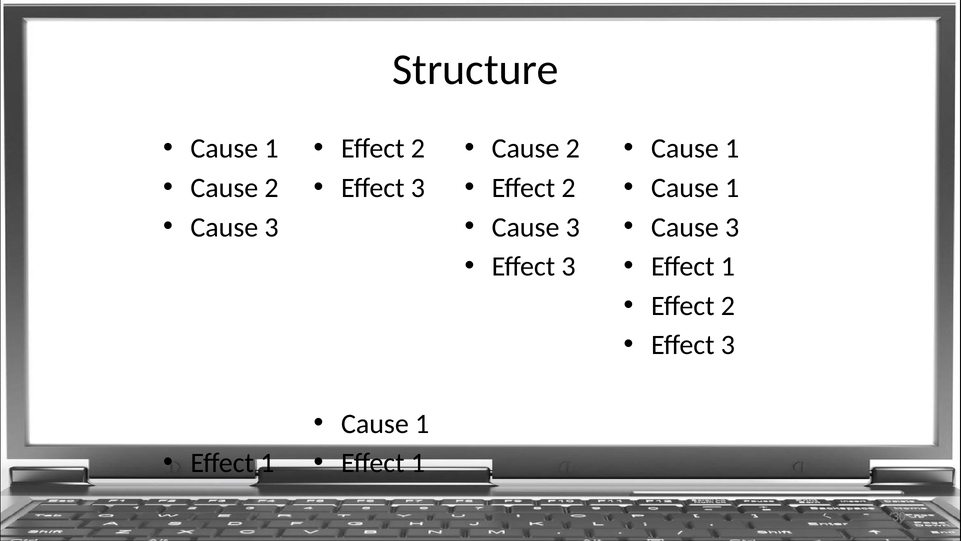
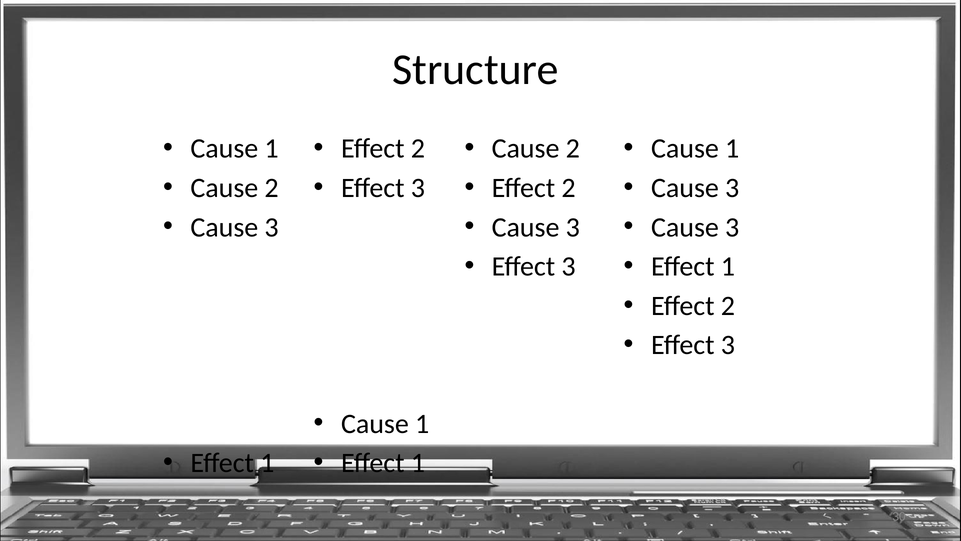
1 at (732, 188): 1 -> 3
